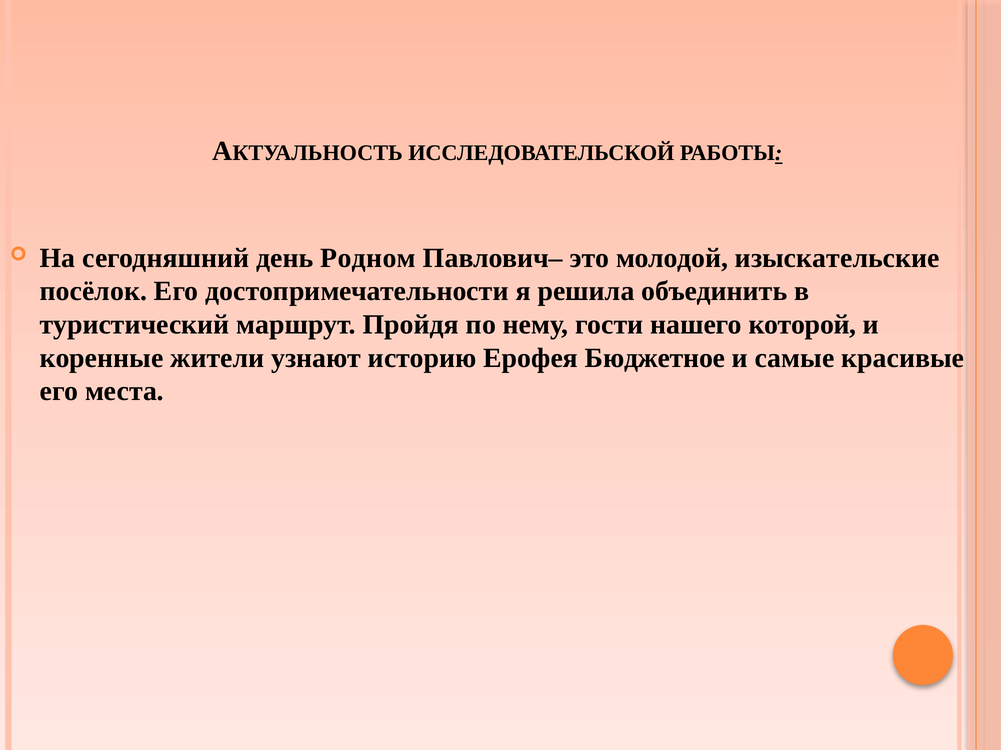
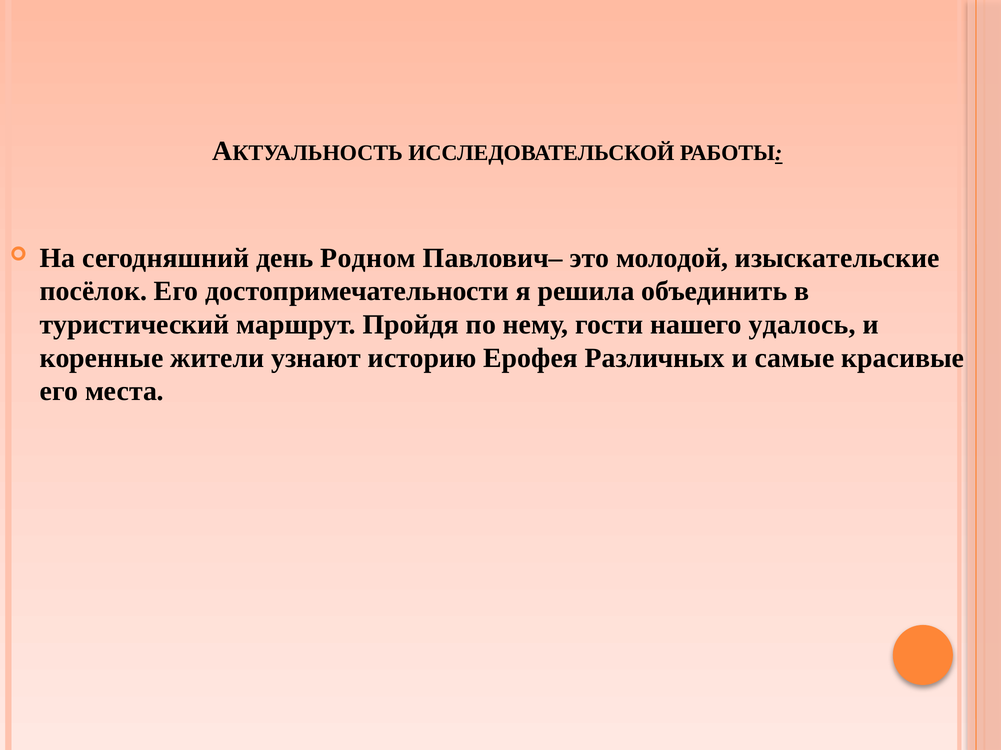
которой: которой -> удалось
Бюджетное: Бюджетное -> Различных
